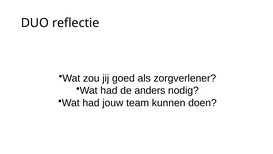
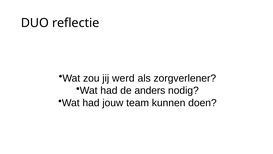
goed: goed -> werd
